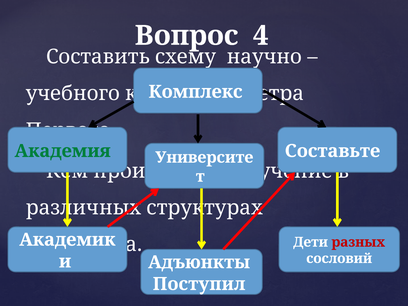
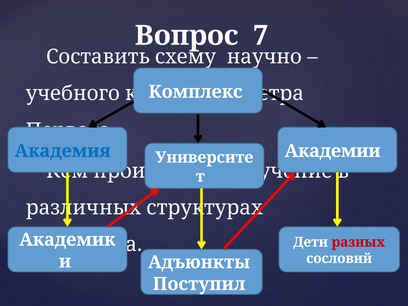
4: 4 -> 7
Академия colour: green -> blue
Составьте: Составьте -> Академии
